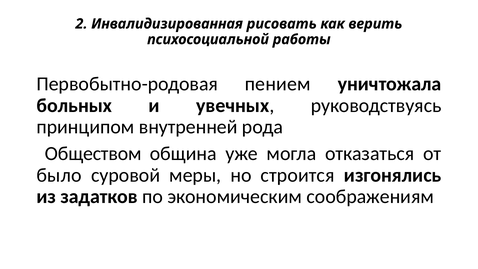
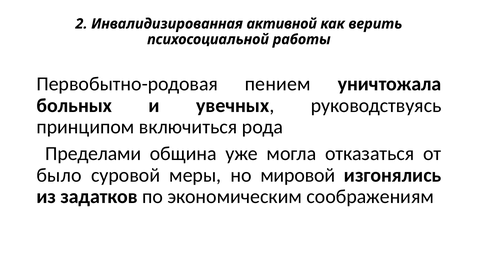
рисовать: рисовать -> активной
внутренней: внутренней -> включиться
Обществом: Обществом -> Пределами
строится: строится -> мировой
